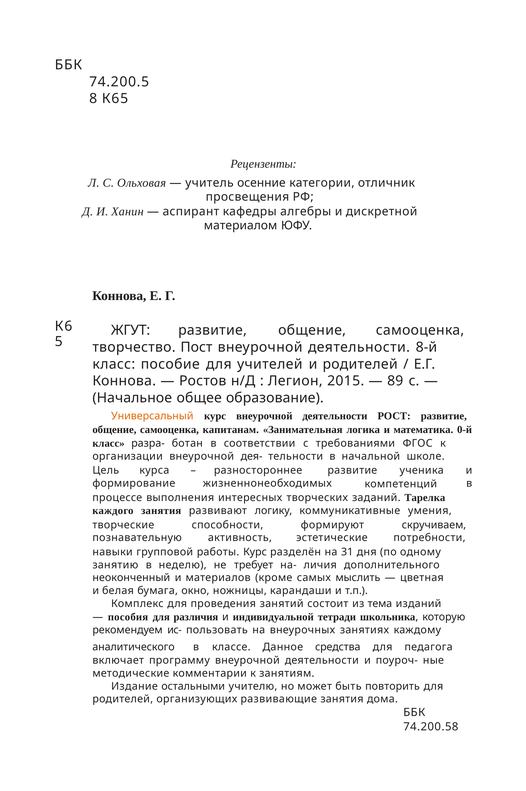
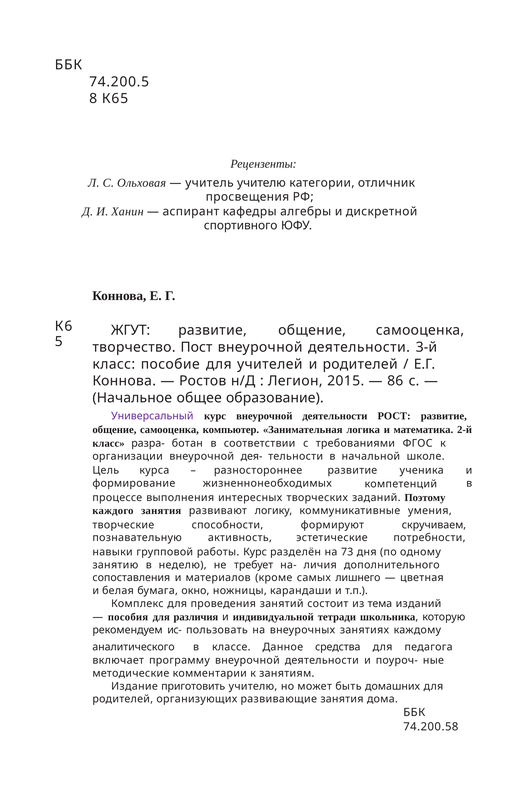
учитель осенние: осенние -> учителю
материалом: материалом -> спортивного
8-й: 8-й -> 3-й
89: 89 -> 86
Универсальный colour: orange -> purple
капитанам: капитанам -> компьютер
0-й: 0-й -> 2-й
Тарелка: Тарелка -> Поэтому
31: 31 -> 73
неоконченный: неоконченный -> сопоставления
мыслить: мыслить -> лишнего
остальными: остальными -> приготовить
повторить: повторить -> домашних
